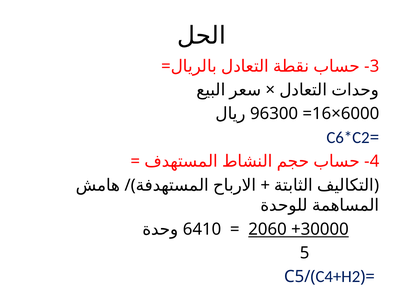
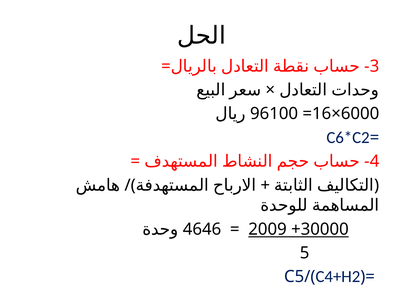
96300: 96300 -> 96100
6410: 6410 -> 4646
2060: 2060 -> 2009
